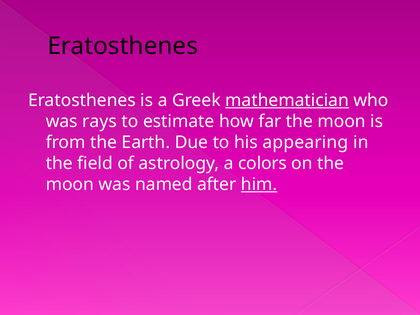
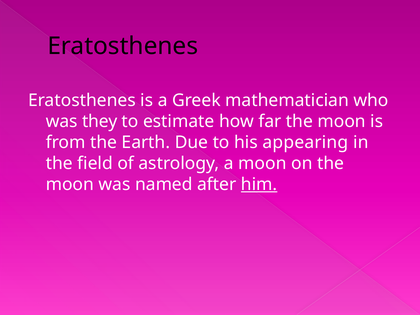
mathematician underline: present -> none
rays: rays -> they
a colors: colors -> moon
